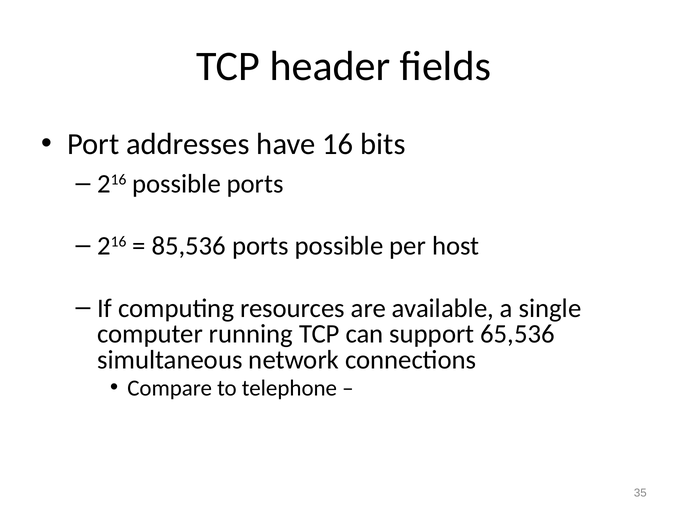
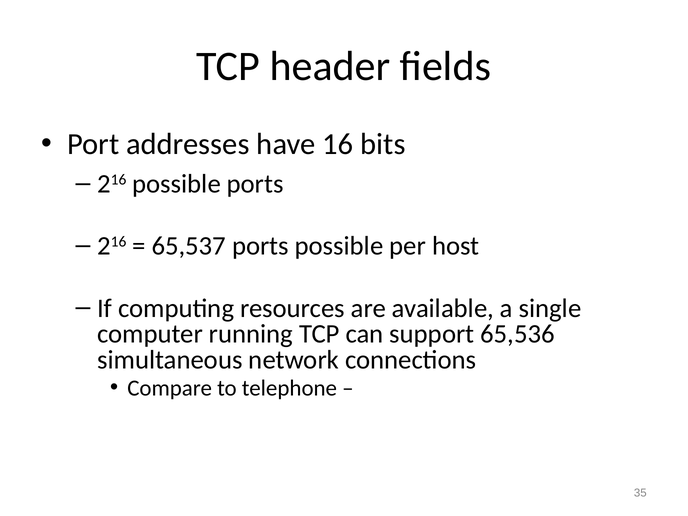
85,536: 85,536 -> 65,537
